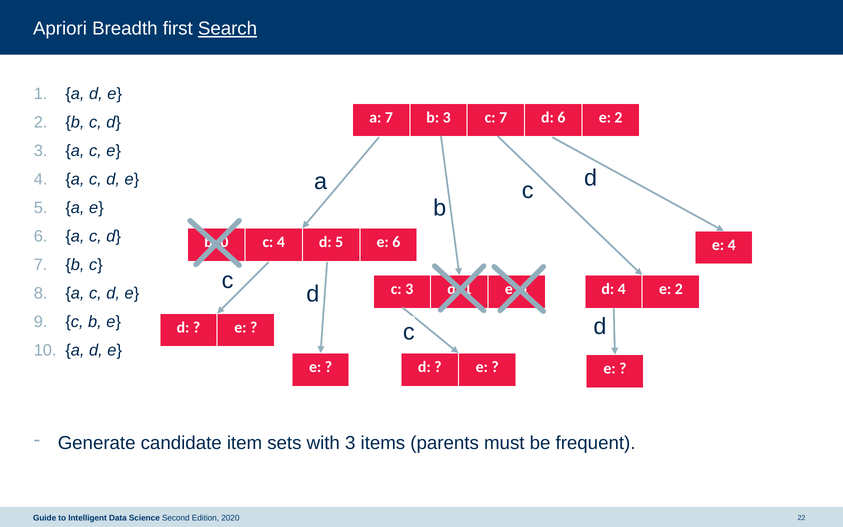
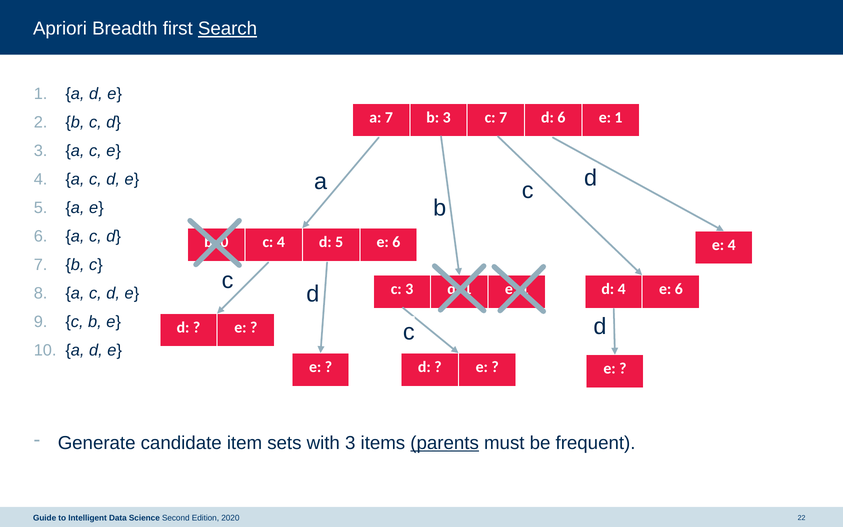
6 e 2: 2 -> 1
4 e 2: 2 -> 6
parents underline: none -> present
